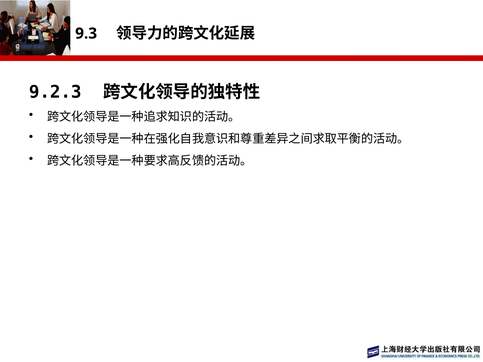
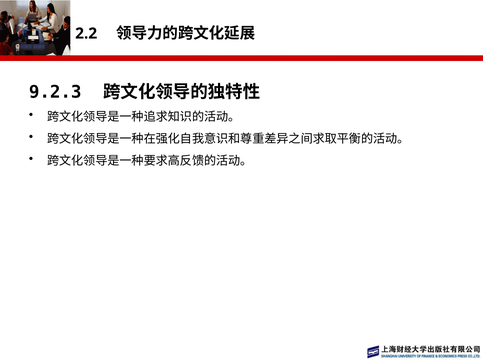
9.3: 9.3 -> 2.2
